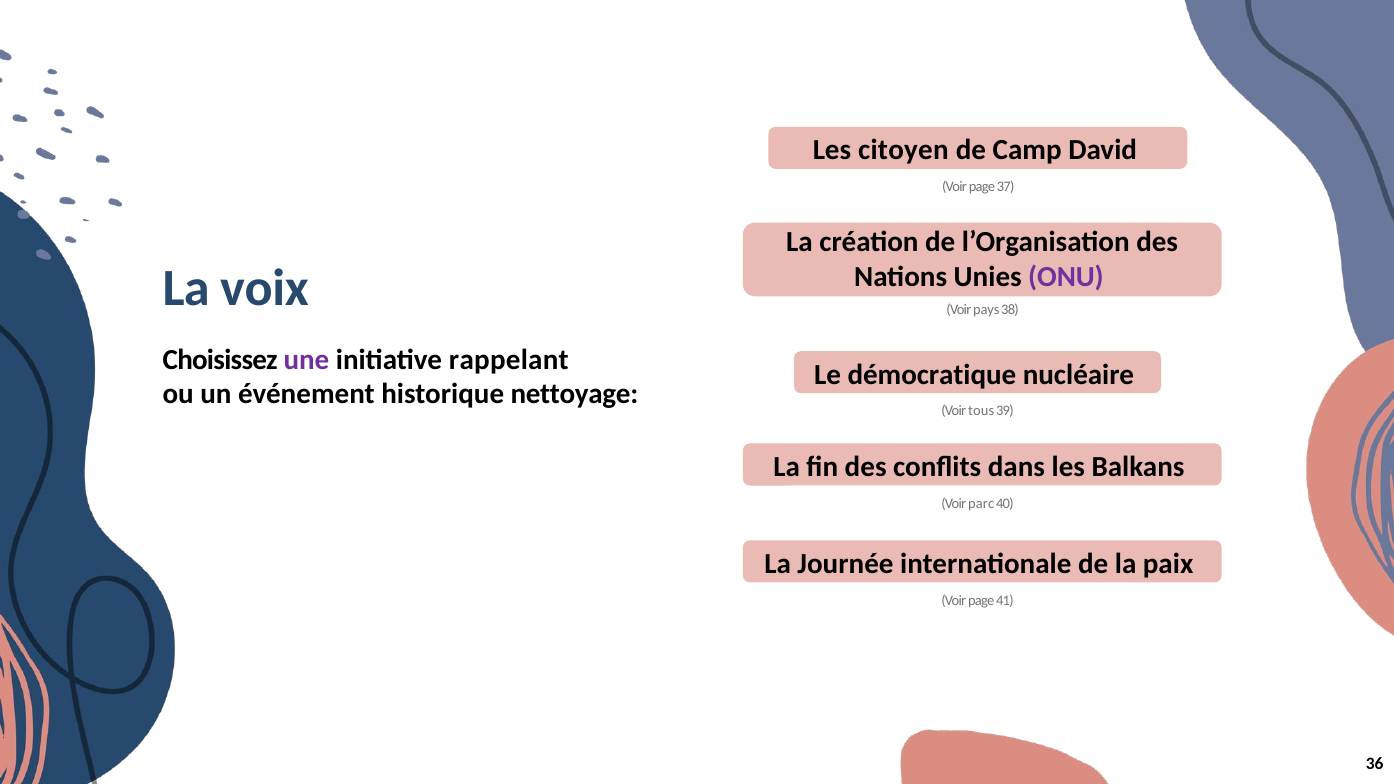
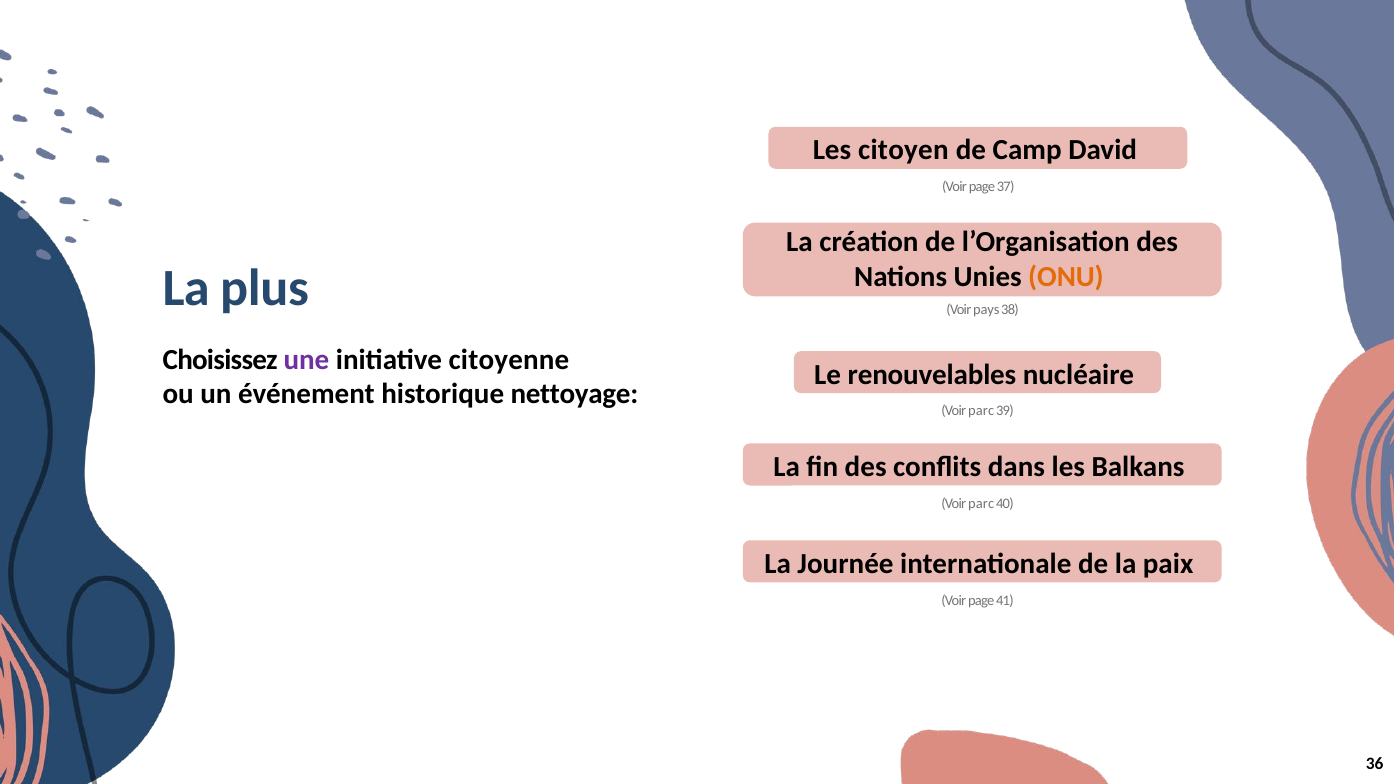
ONU colour: purple -> orange
voix: voix -> plus
rappelant: rappelant -> citoyenne
démocratique: démocratique -> renouvelables
tous at (981, 411): tous -> parc
